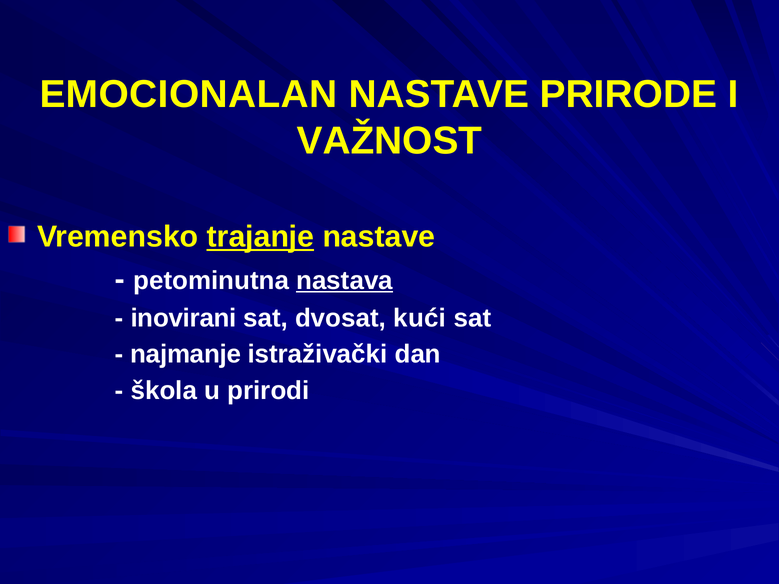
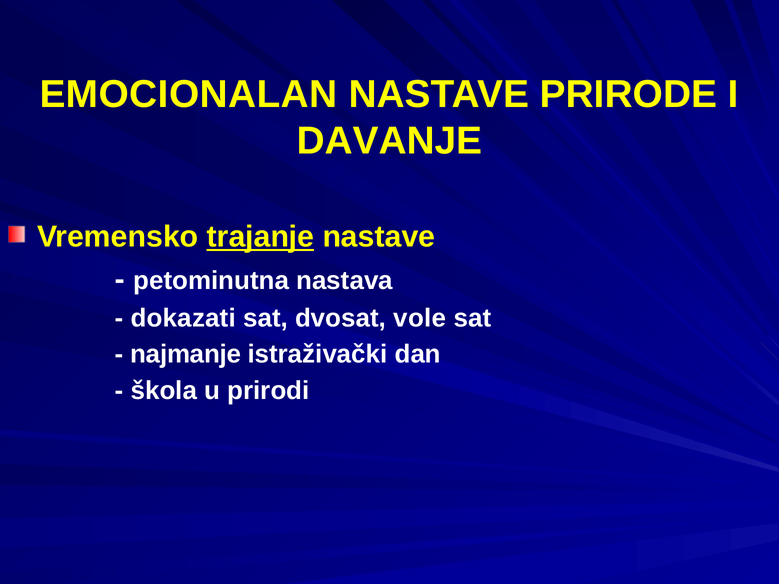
VAŽNOST: VAŽNOST -> DAVANJE
nastava underline: present -> none
inovirani: inovirani -> dokazati
kući: kući -> vole
